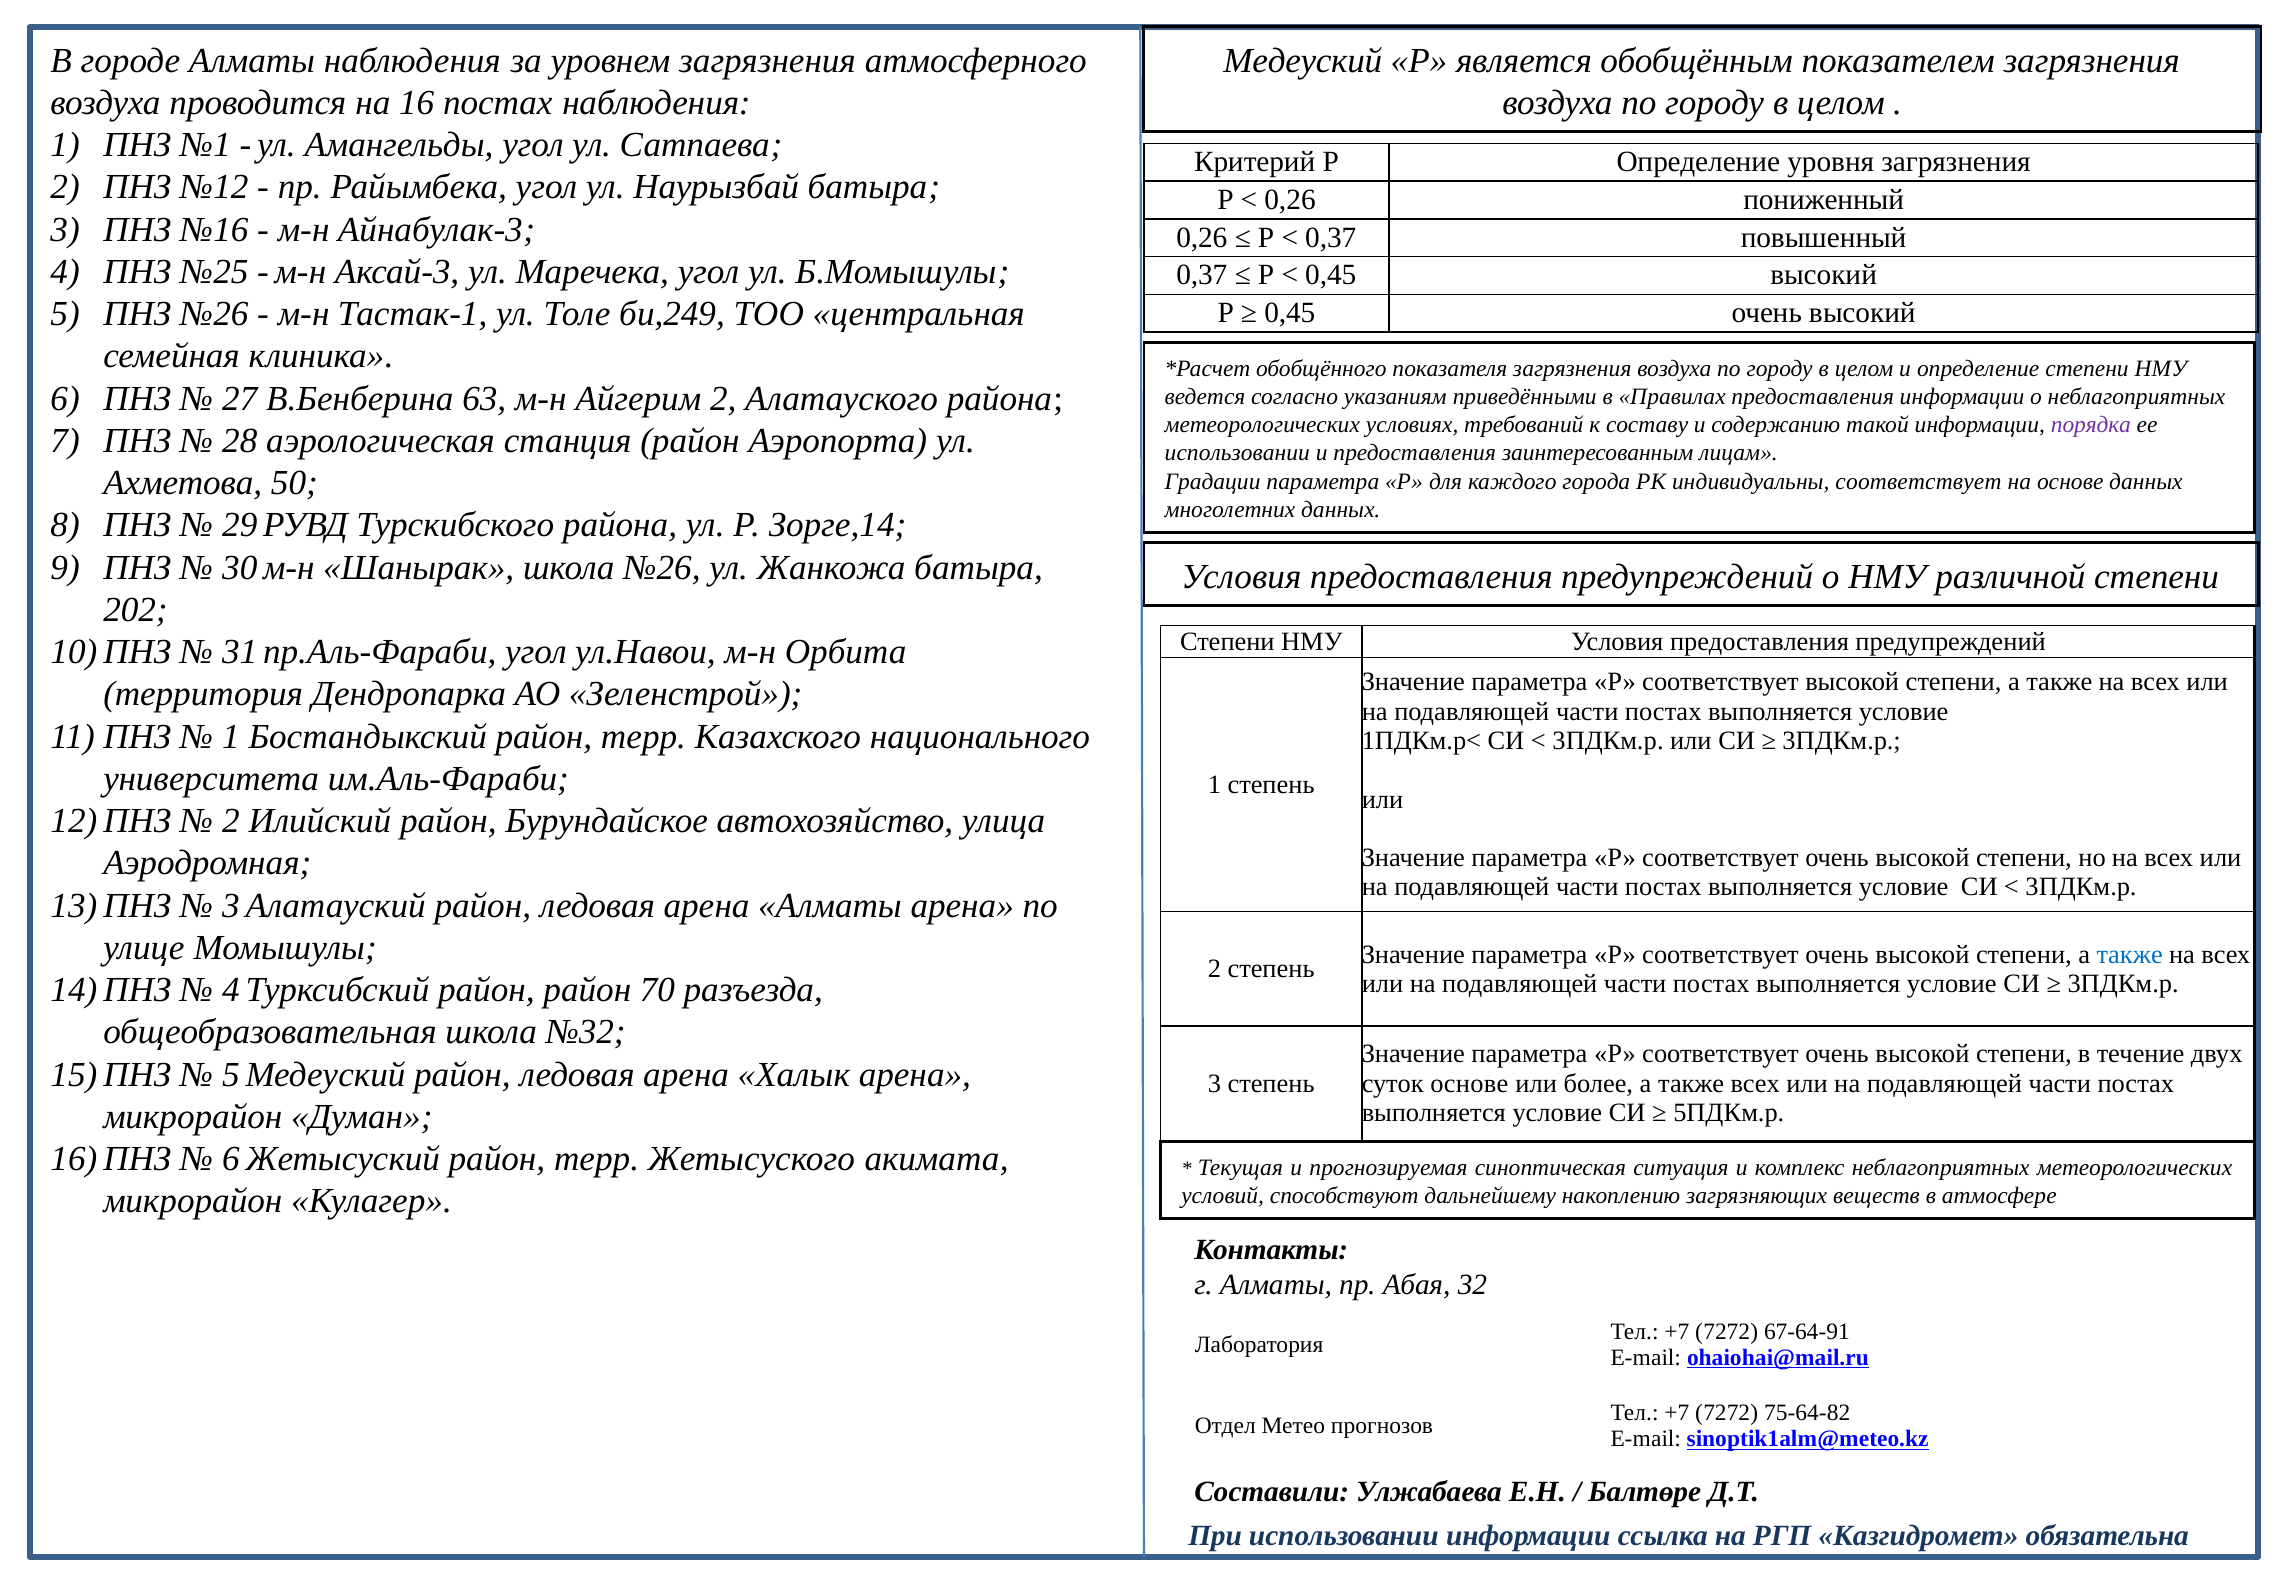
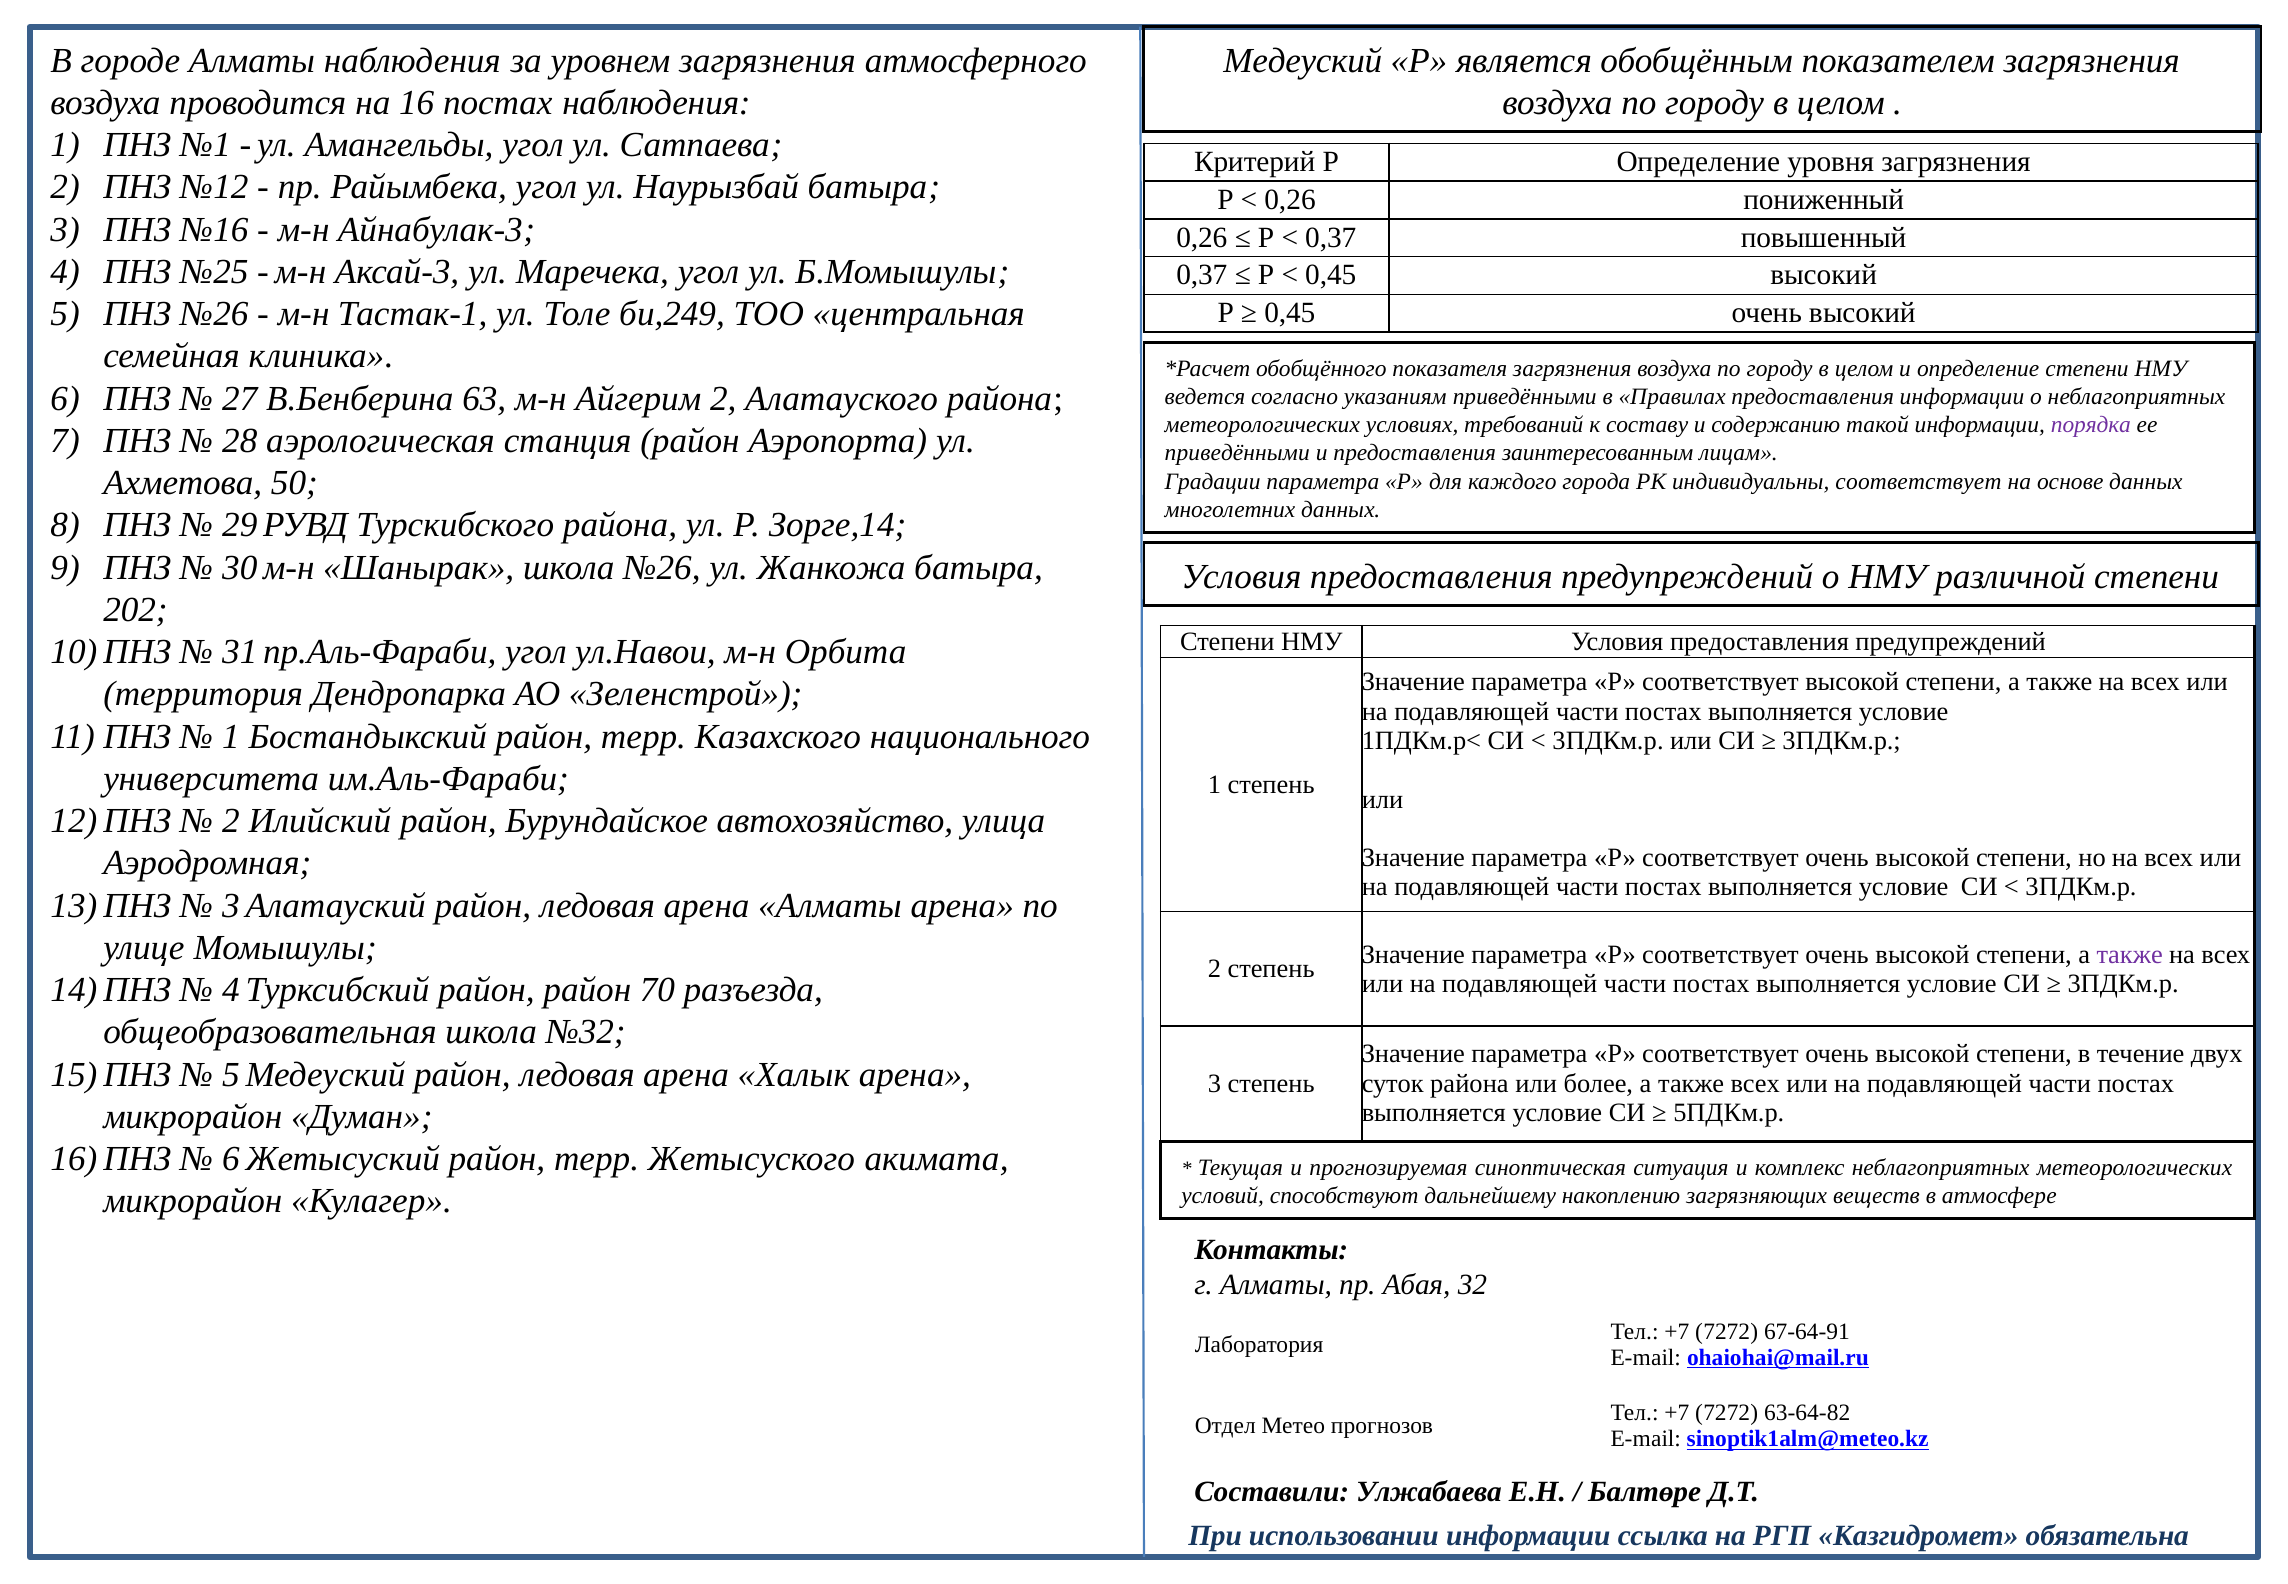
использовании at (1237, 453): использовании -> приведёнными
также at (2130, 954) colour: blue -> purple
суток основе: основе -> района
75-64-82: 75-64-82 -> 63-64-82
